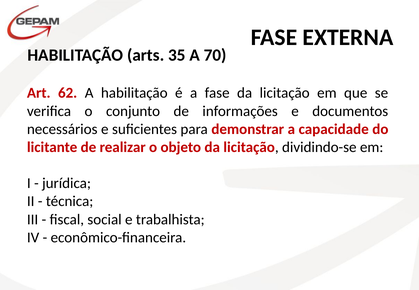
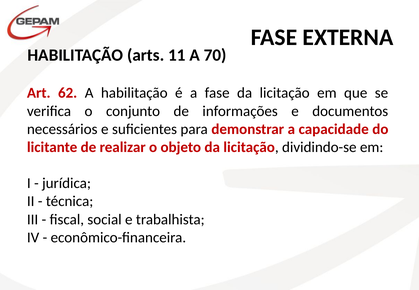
35: 35 -> 11
